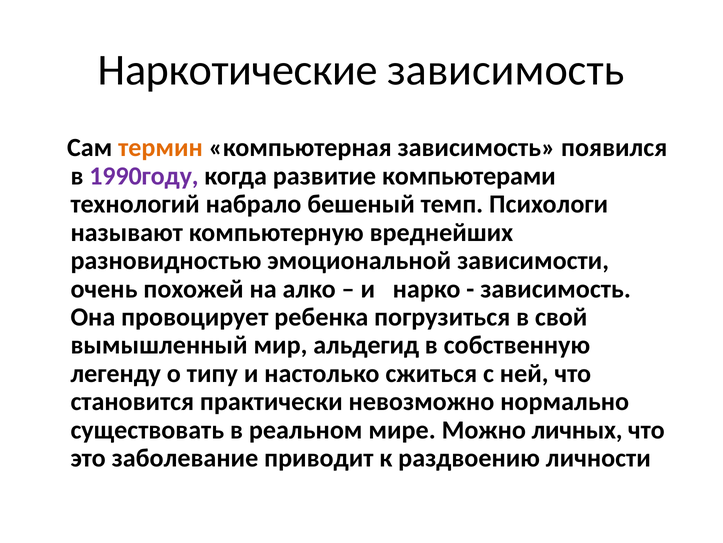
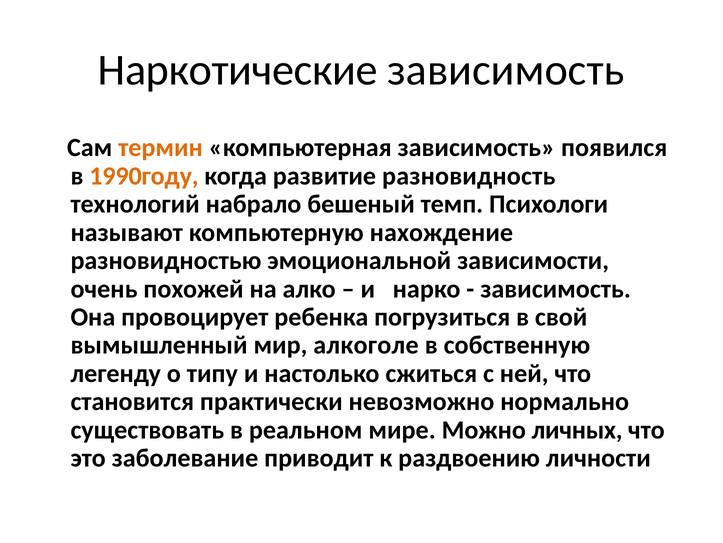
1990году colour: purple -> orange
компьютерами: компьютерами -> разновидность
вреднейших: вреднейших -> нахождение
альдегид: альдегид -> алкоголе
